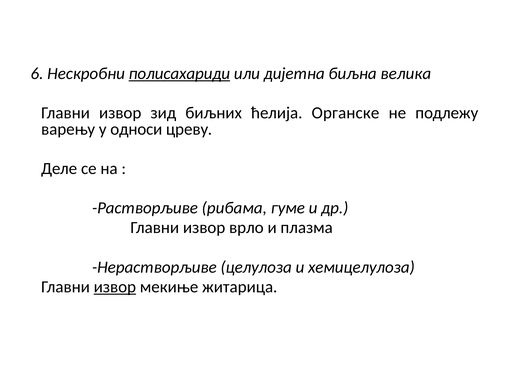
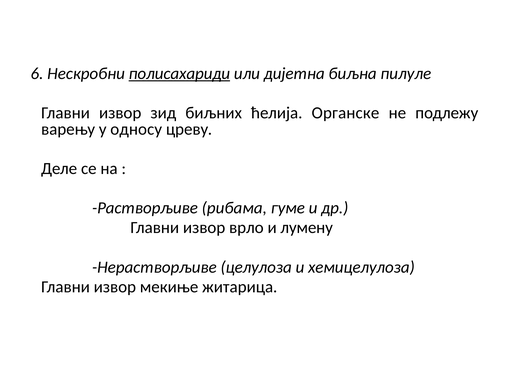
велика: велика -> пилуле
односи: односи -> односу
плазма: плазма -> лумену
извор at (115, 287) underline: present -> none
